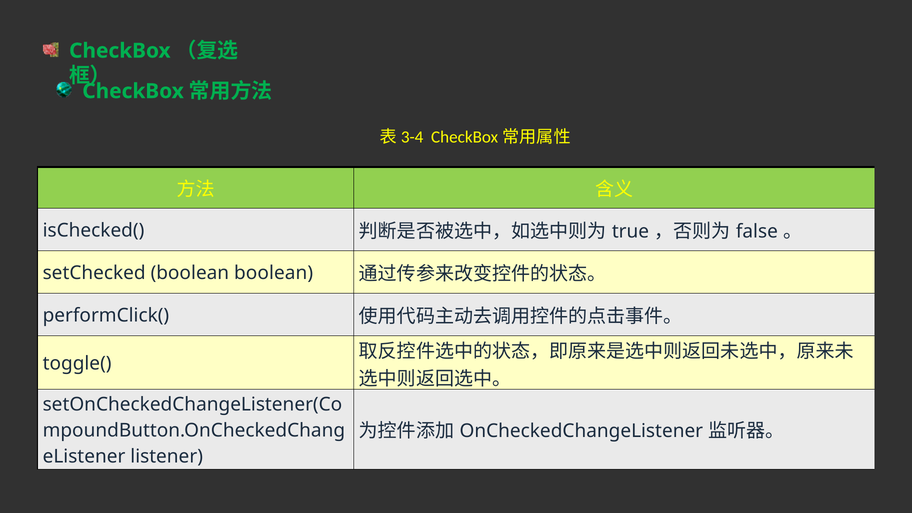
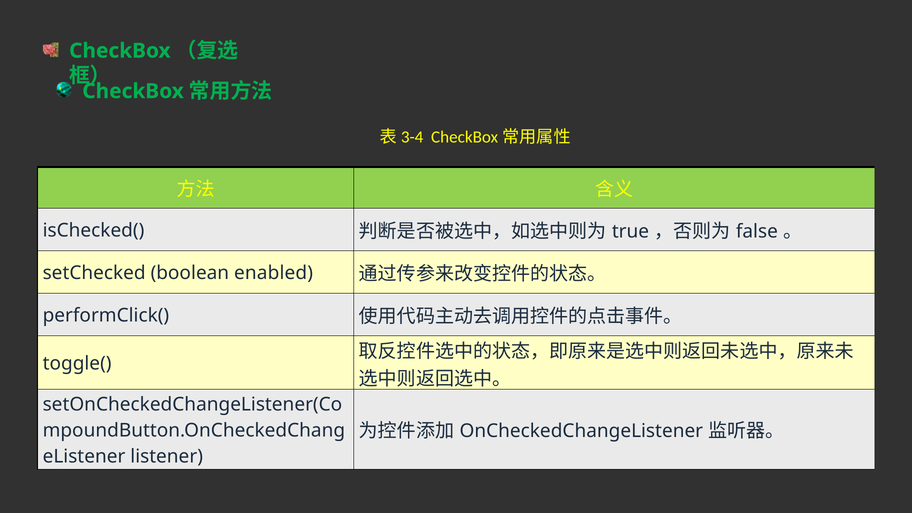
boolean boolean: boolean -> enabled
